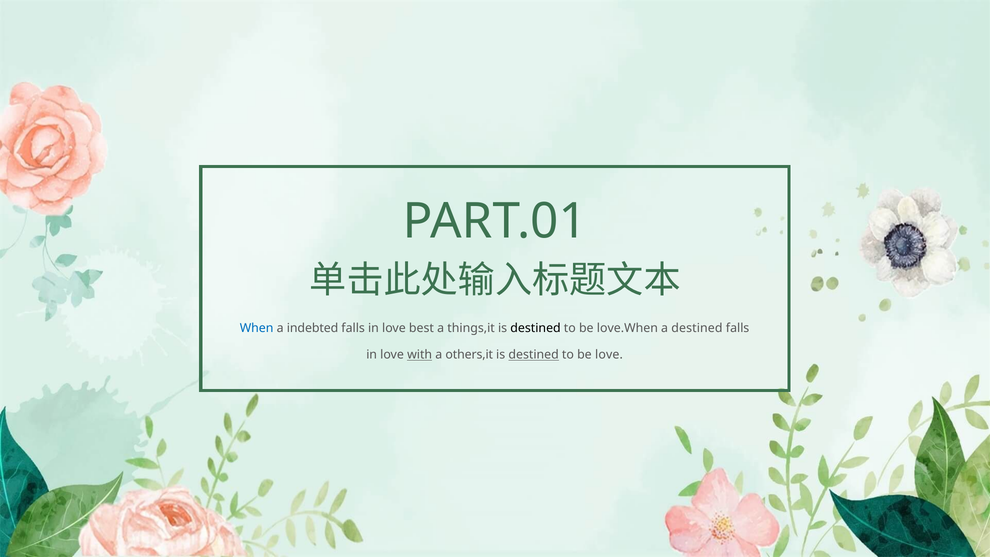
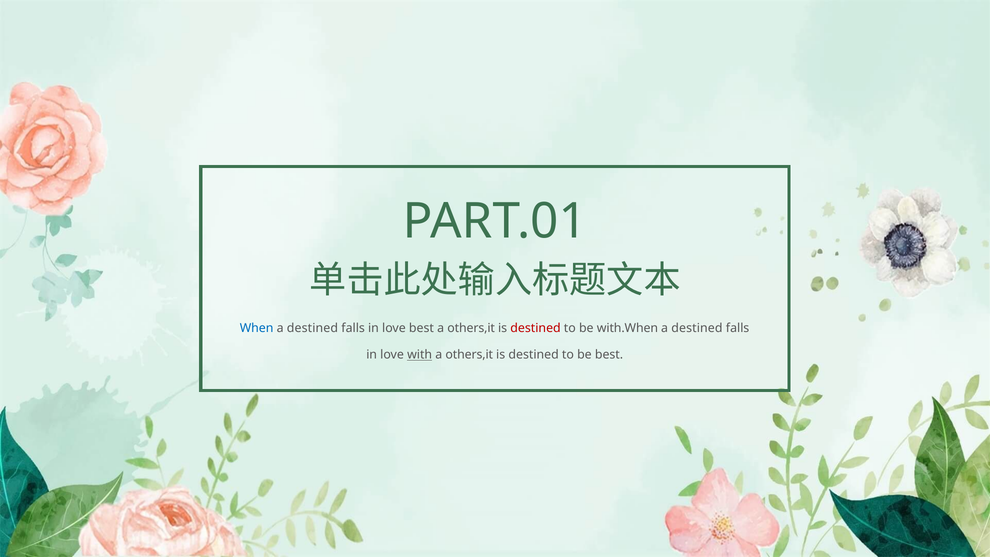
indebted at (313, 328): indebted -> destined
things,it at (471, 328): things,it -> others,it
destined at (536, 328) colour: black -> red
love.When: love.When -> with.When
destined at (534, 355) underline: present -> none
be love: love -> best
